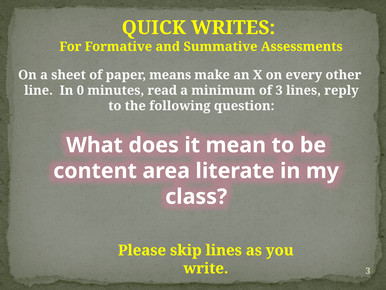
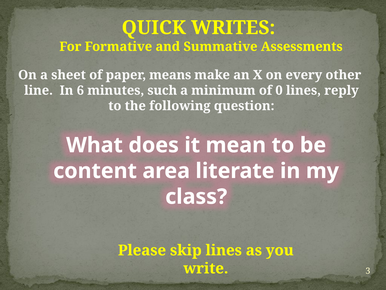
0: 0 -> 6
read: read -> such
of 3: 3 -> 0
